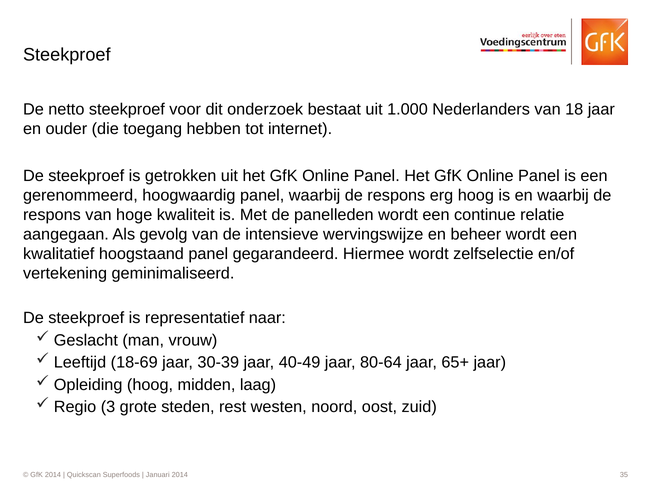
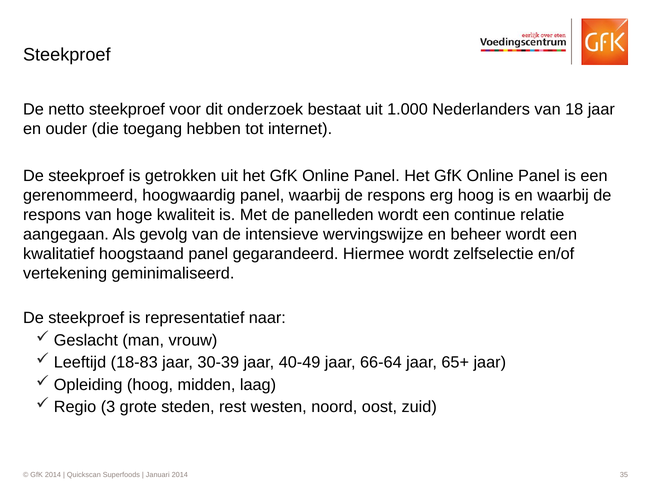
18-69: 18-69 -> 18-83
80-64: 80-64 -> 66-64
